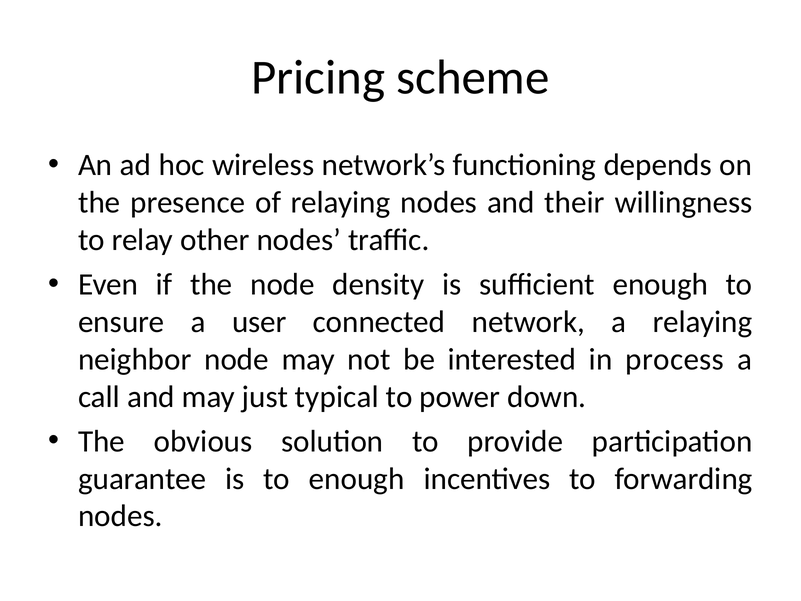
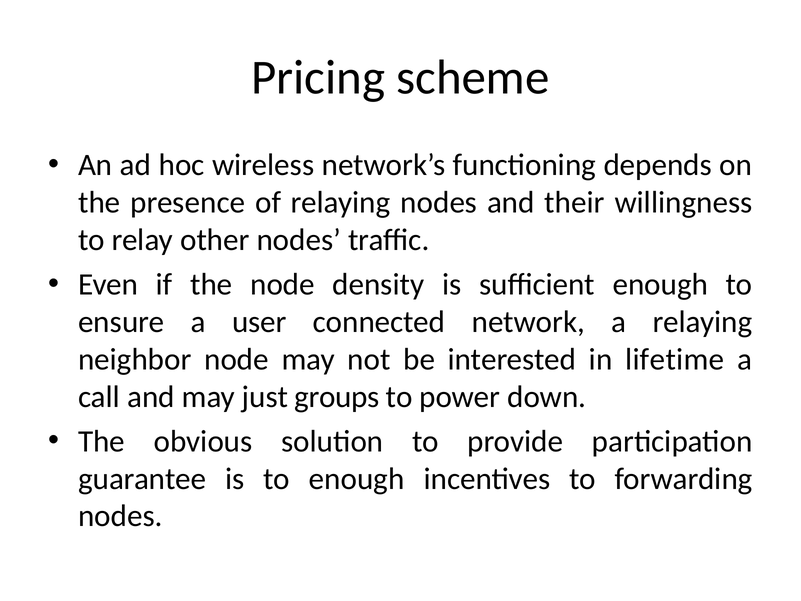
process: process -> lifetime
typical: typical -> groups
